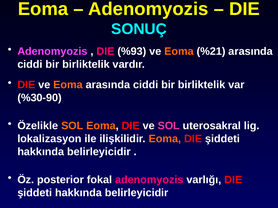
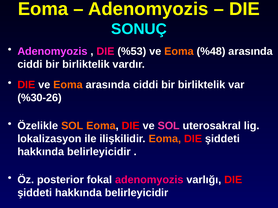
%93: %93 -> %53
%21: %21 -> %48
%30-90: %30-90 -> %30-26
